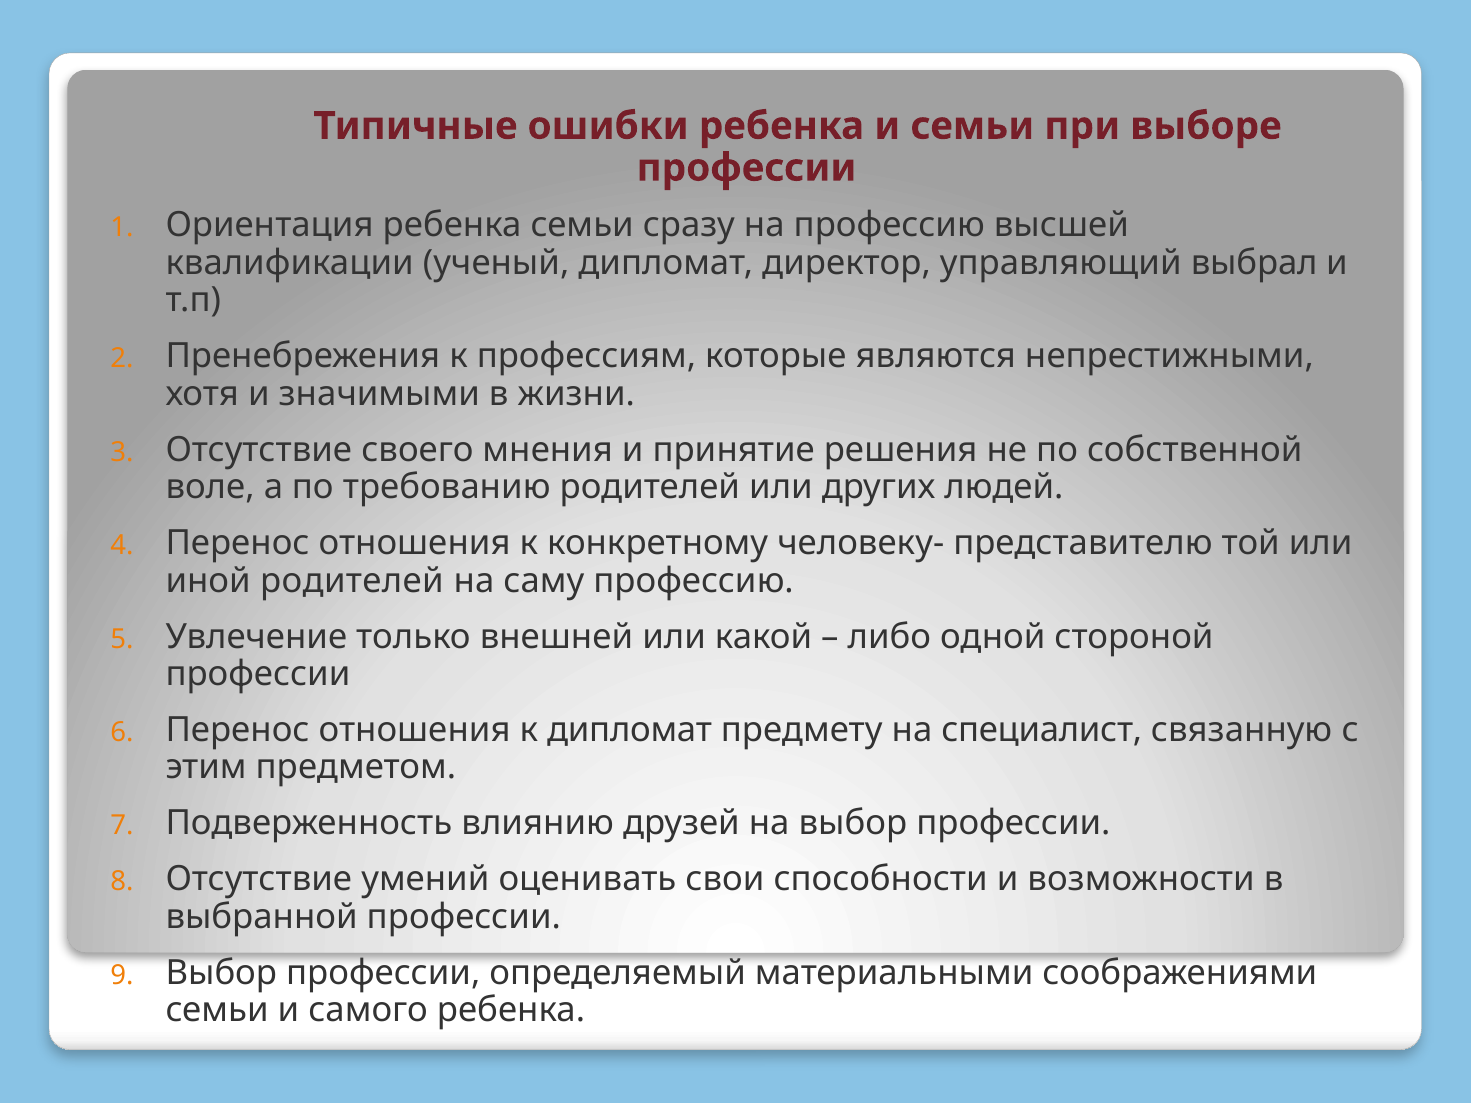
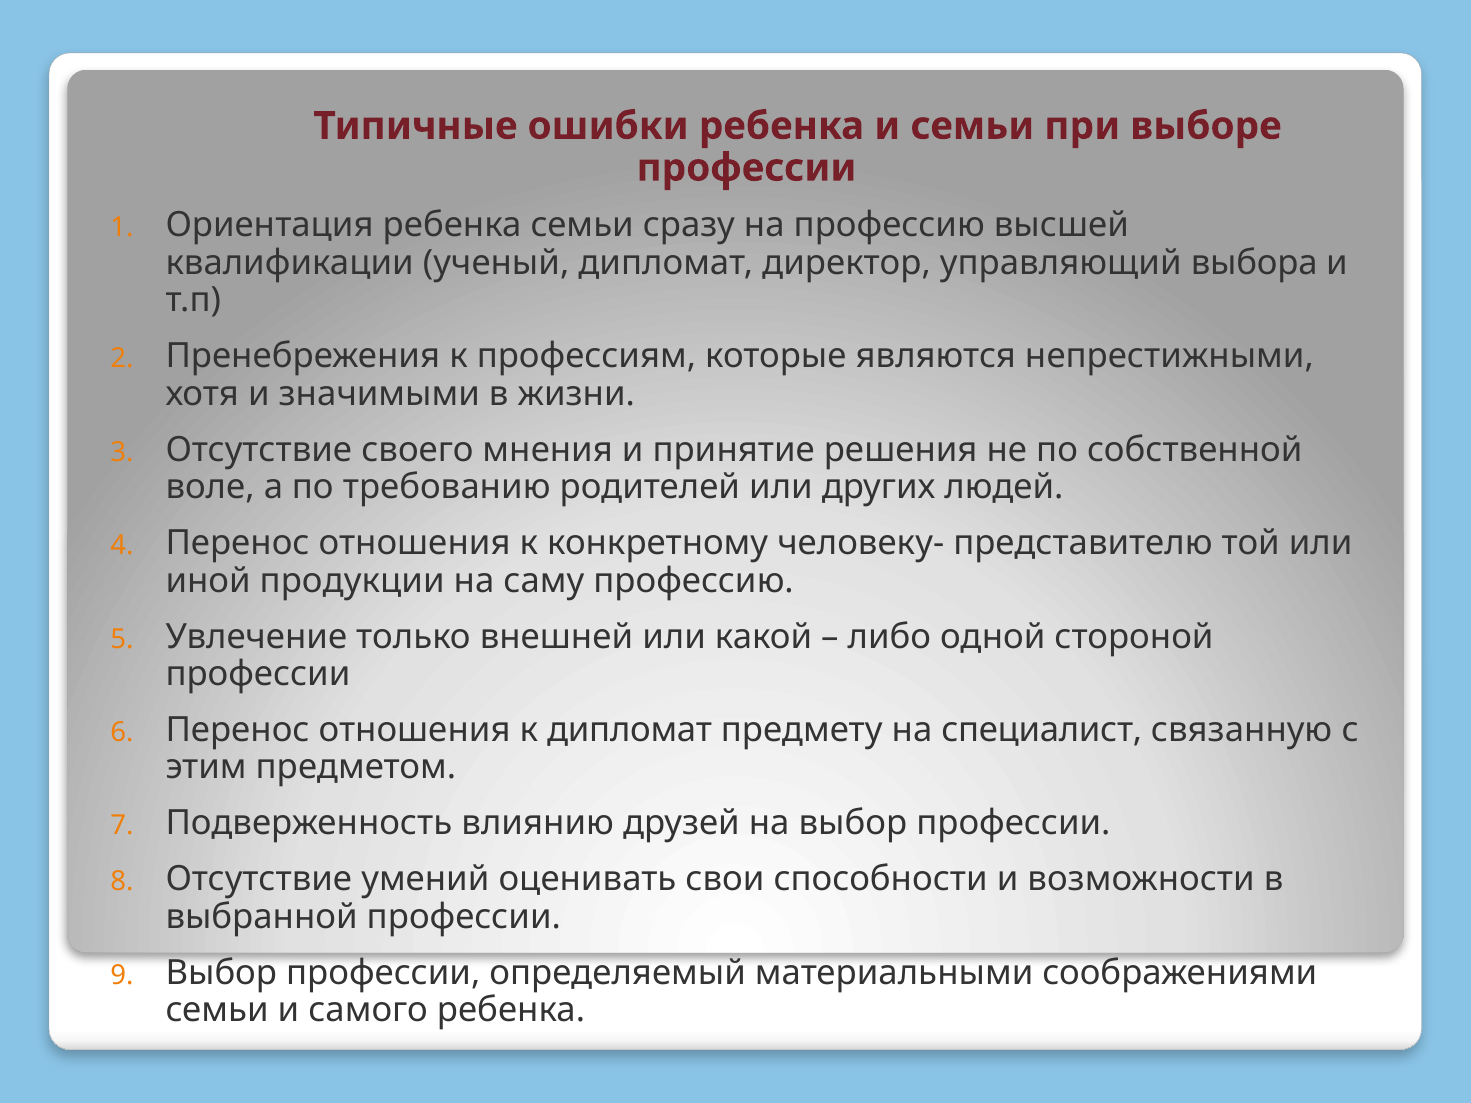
выбрал: выбрал -> выбора
иной родителей: родителей -> продукции
